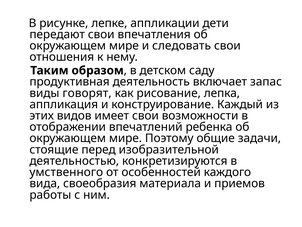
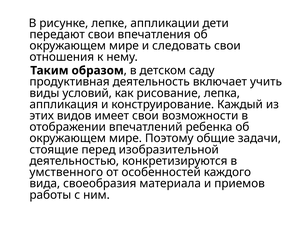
запас: запас -> учить
говорят: говорят -> условий
